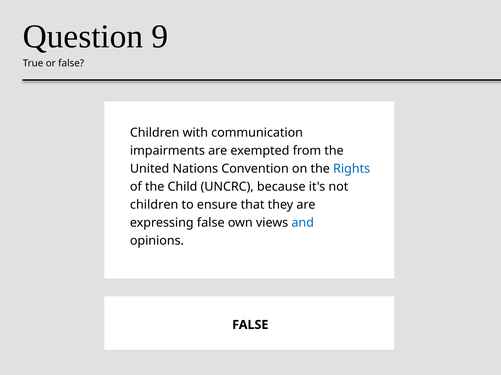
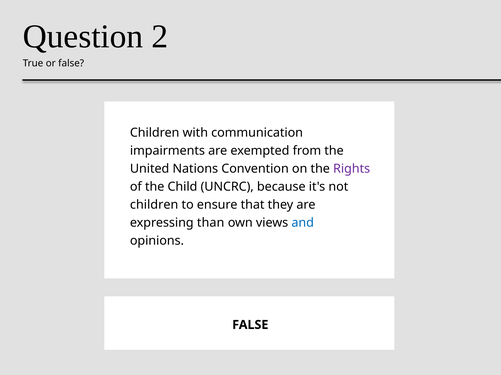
9: 9 -> 2
Rights colour: blue -> purple
expressing false: false -> than
